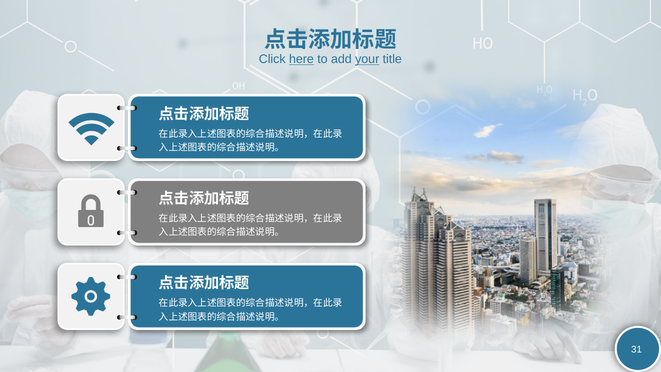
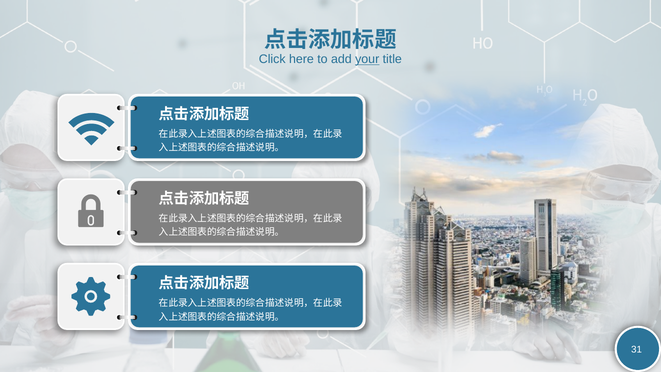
here underline: present -> none
